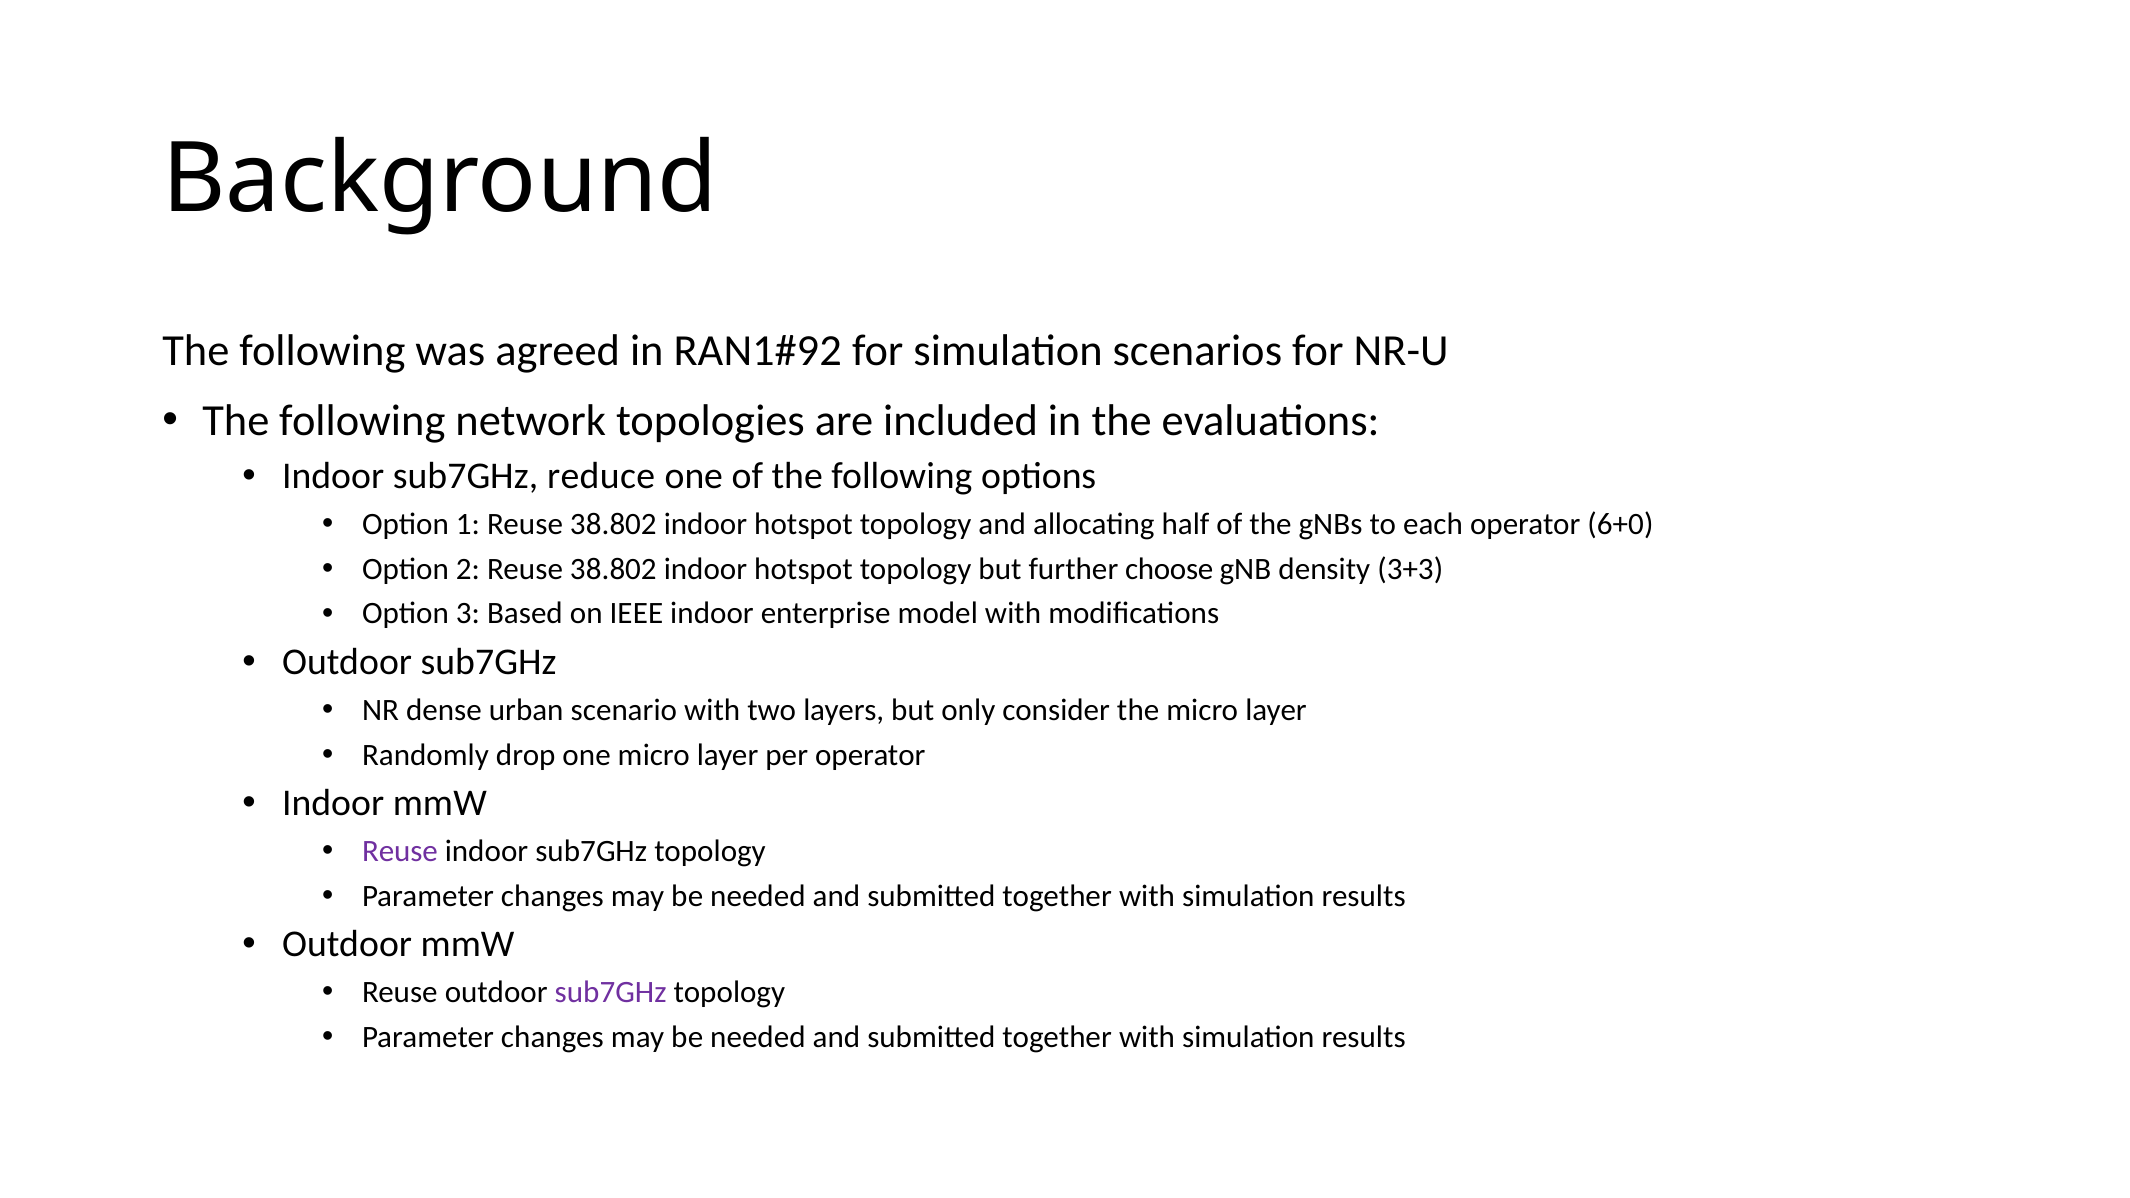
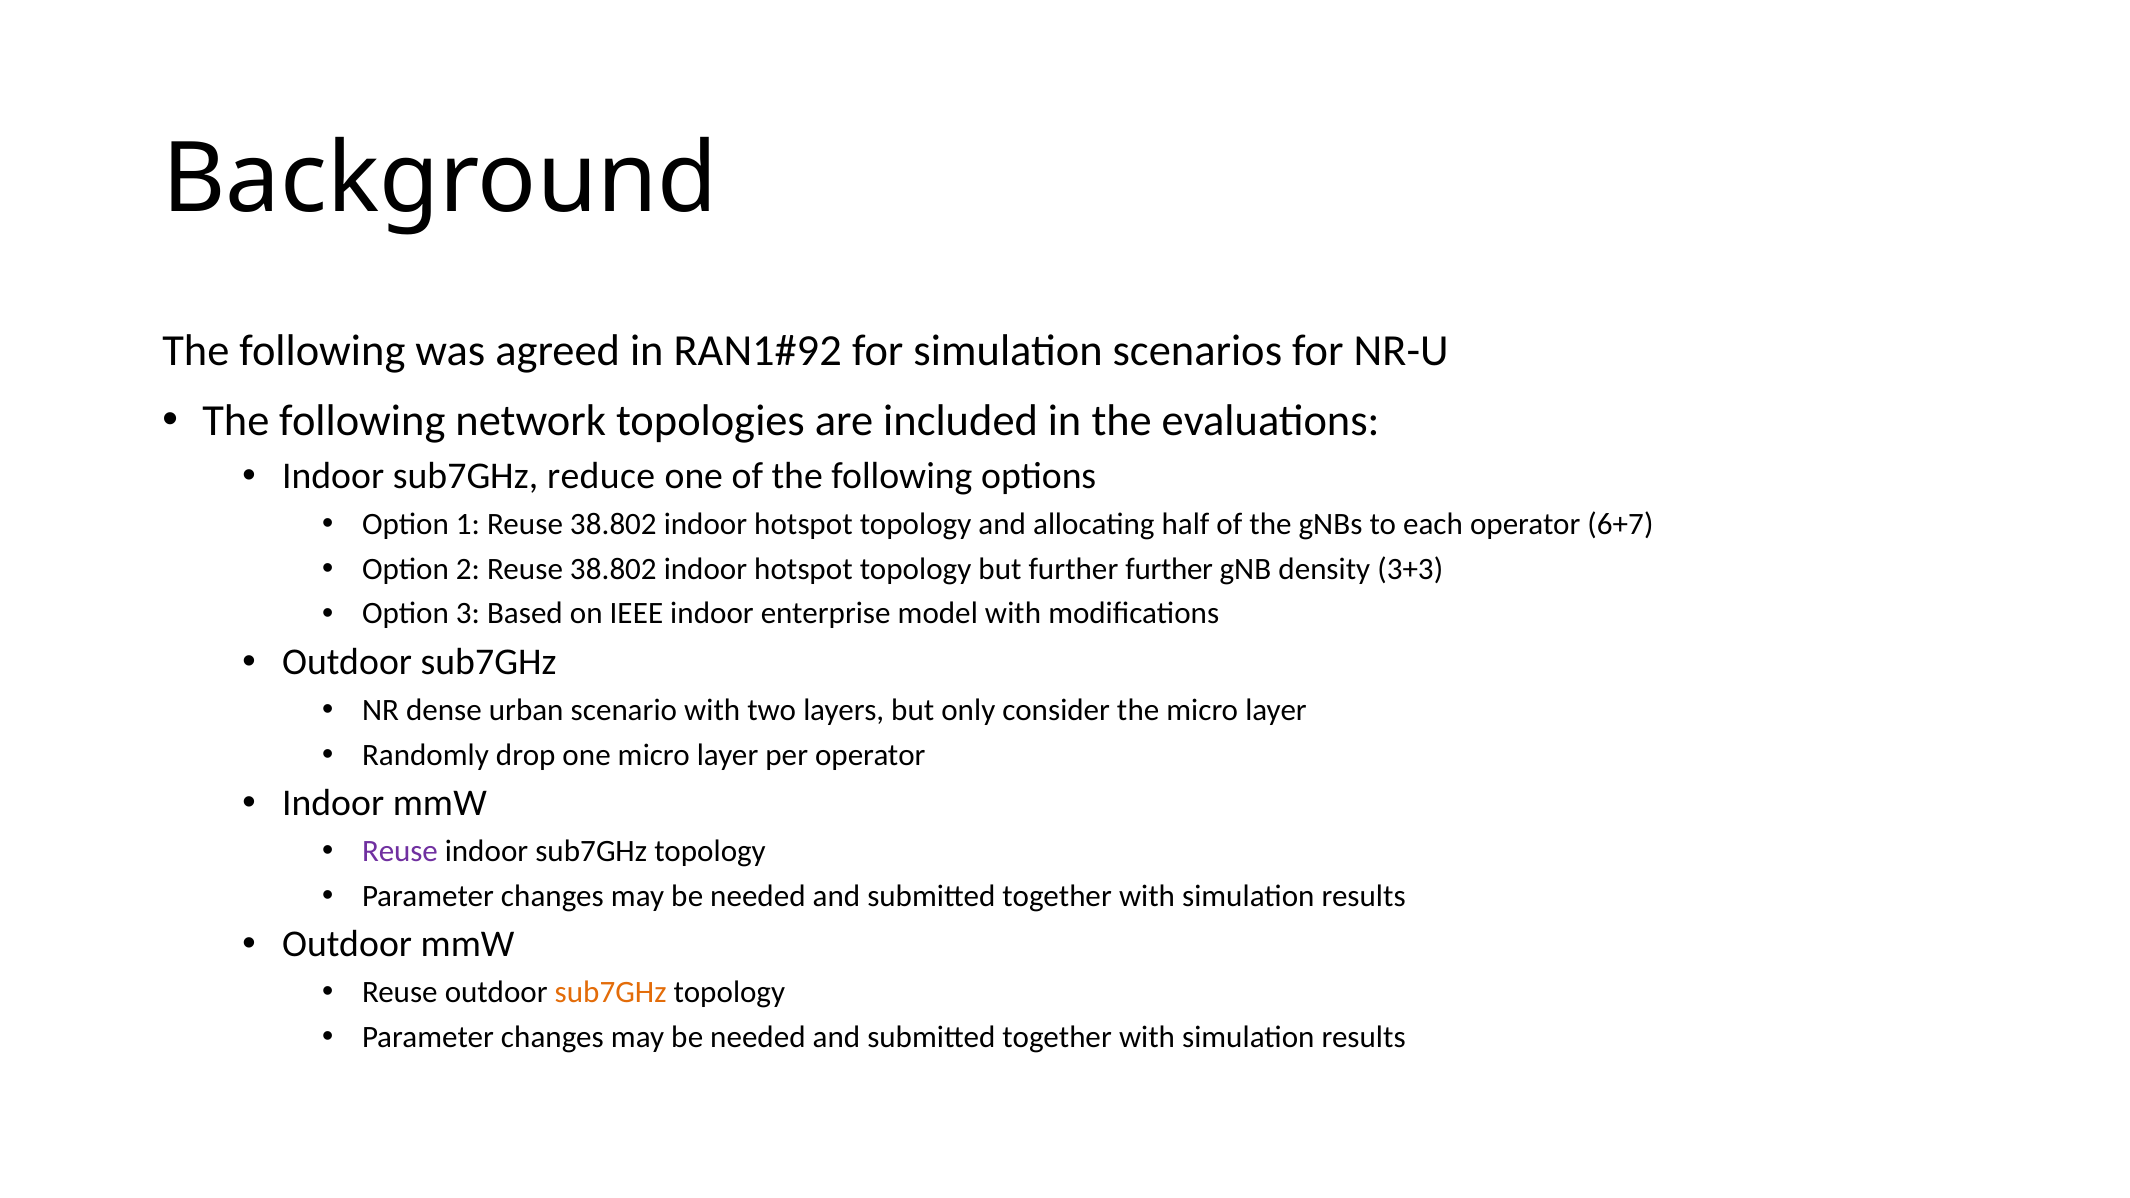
6+0: 6+0 -> 6+7
further choose: choose -> further
sub7GHz at (611, 993) colour: purple -> orange
